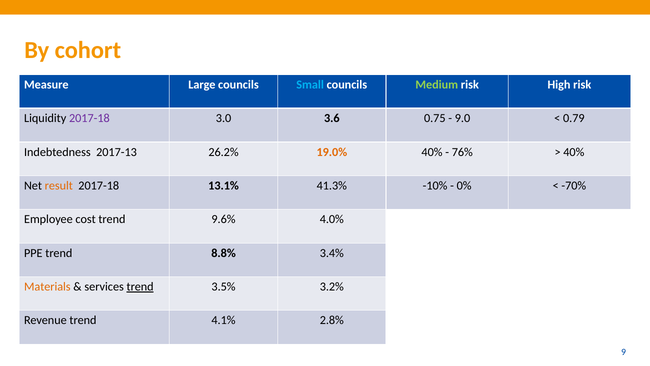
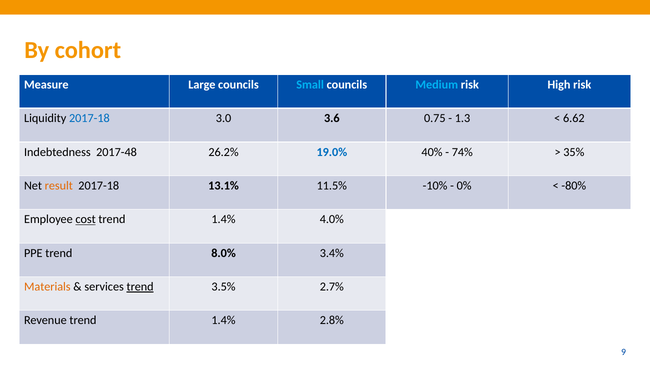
Medium colour: light green -> light blue
2017-18 at (89, 118) colour: purple -> blue
9.0: 9.0 -> 1.3
0.79: 0.79 -> 6.62
2017-13: 2017-13 -> 2017-48
19.0% colour: orange -> blue
76%: 76% -> 74%
40% at (574, 152): 40% -> 35%
41.3%: 41.3% -> 11.5%
-70%: -70% -> -80%
cost underline: none -> present
9.6% at (223, 219): 9.6% -> 1.4%
8.8%: 8.8% -> 8.0%
3.2%: 3.2% -> 2.7%
Revenue trend 4.1%: 4.1% -> 1.4%
